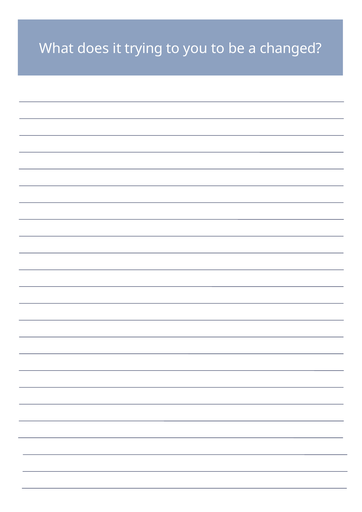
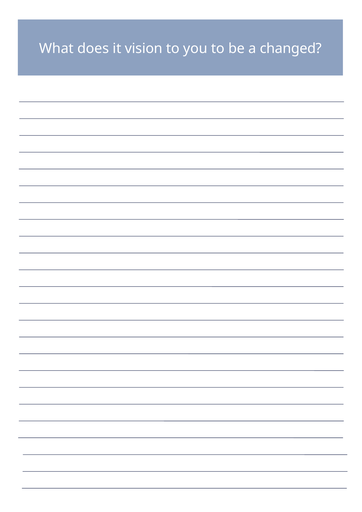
trying: trying -> vision
